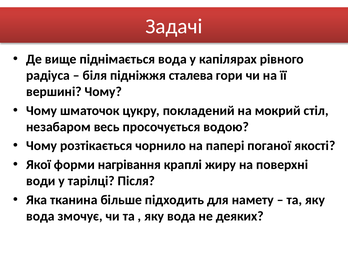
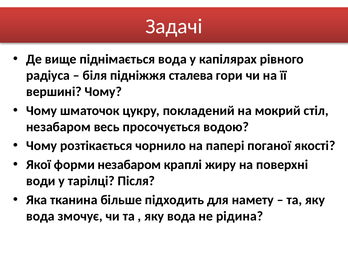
форми нагрівання: нагрівання -> незабаром
деяких: деяких -> рідина
